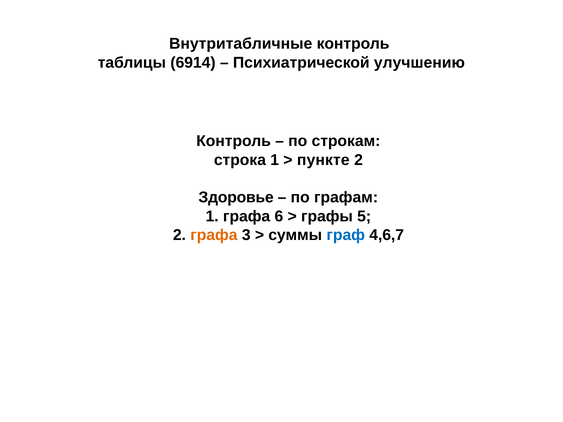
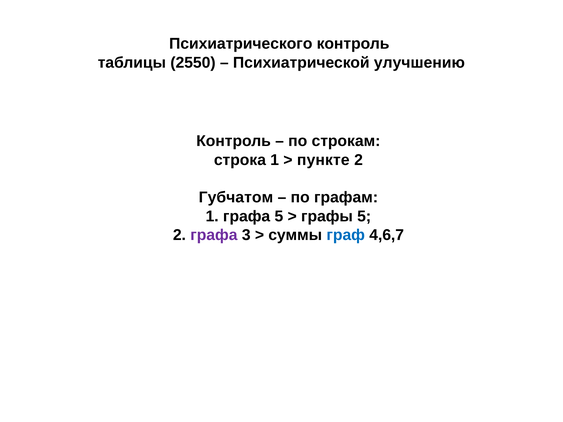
Внутритабличные: Внутритабличные -> Психиатрического
6914: 6914 -> 2550
Здоровье: Здоровье -> Губчатом
графа 6: 6 -> 5
графа at (214, 235) colour: orange -> purple
